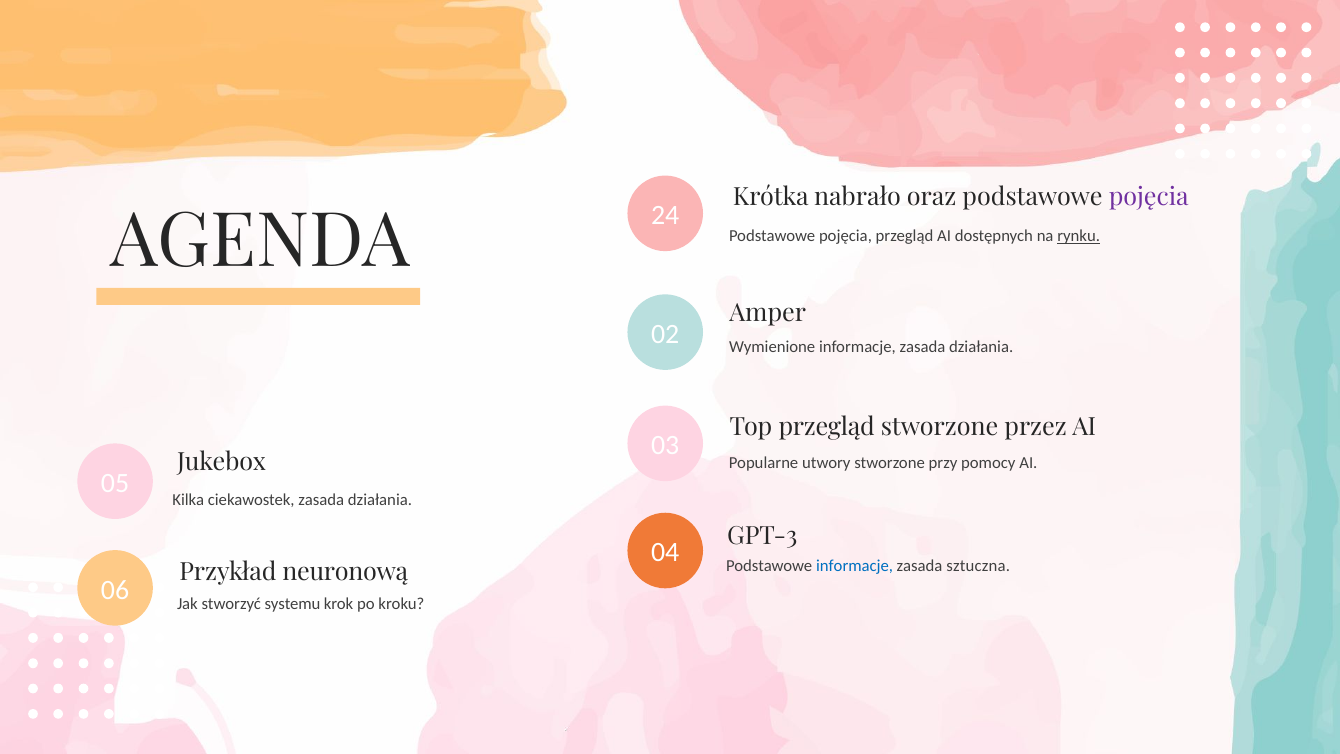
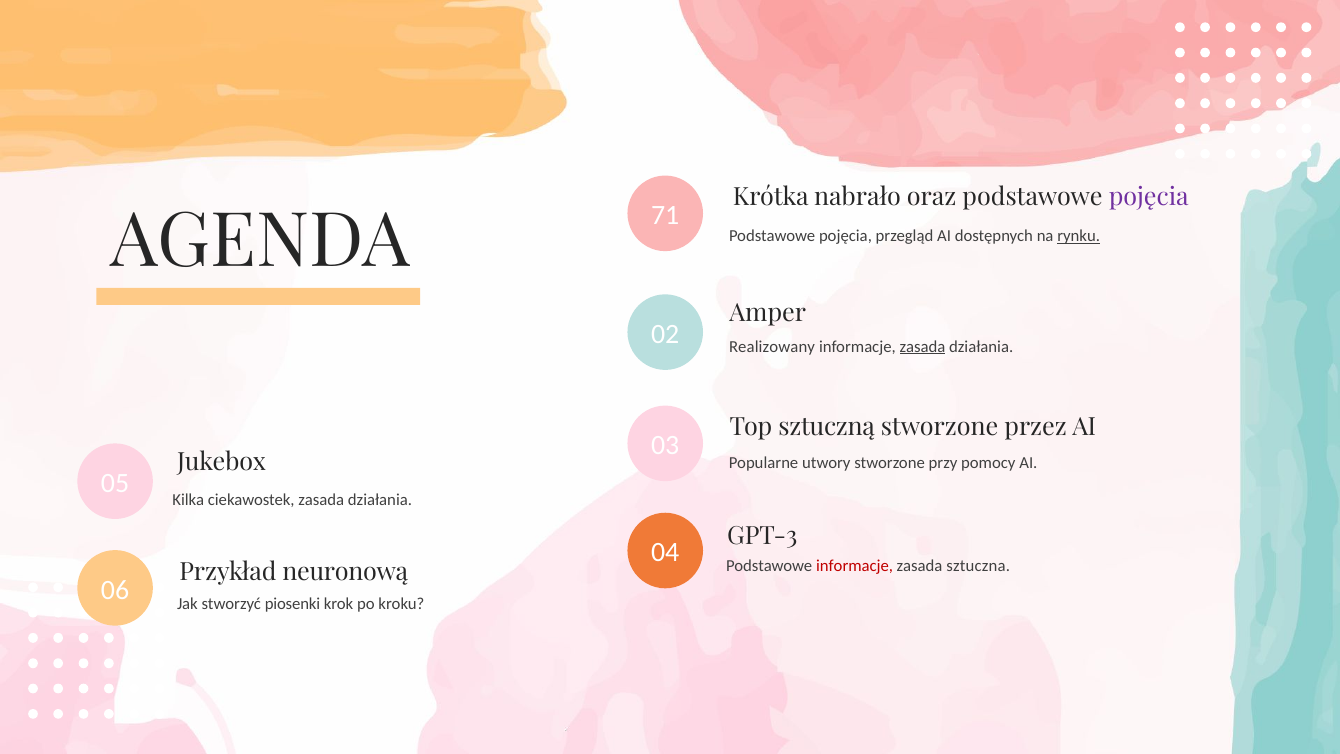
24: 24 -> 71
Wymienione: Wymienione -> Realizowany
zasada at (922, 346) underline: none -> present
Top przegląd: przegląd -> sztuczną
informacje at (855, 566) colour: blue -> red
systemu: systemu -> piosenki
